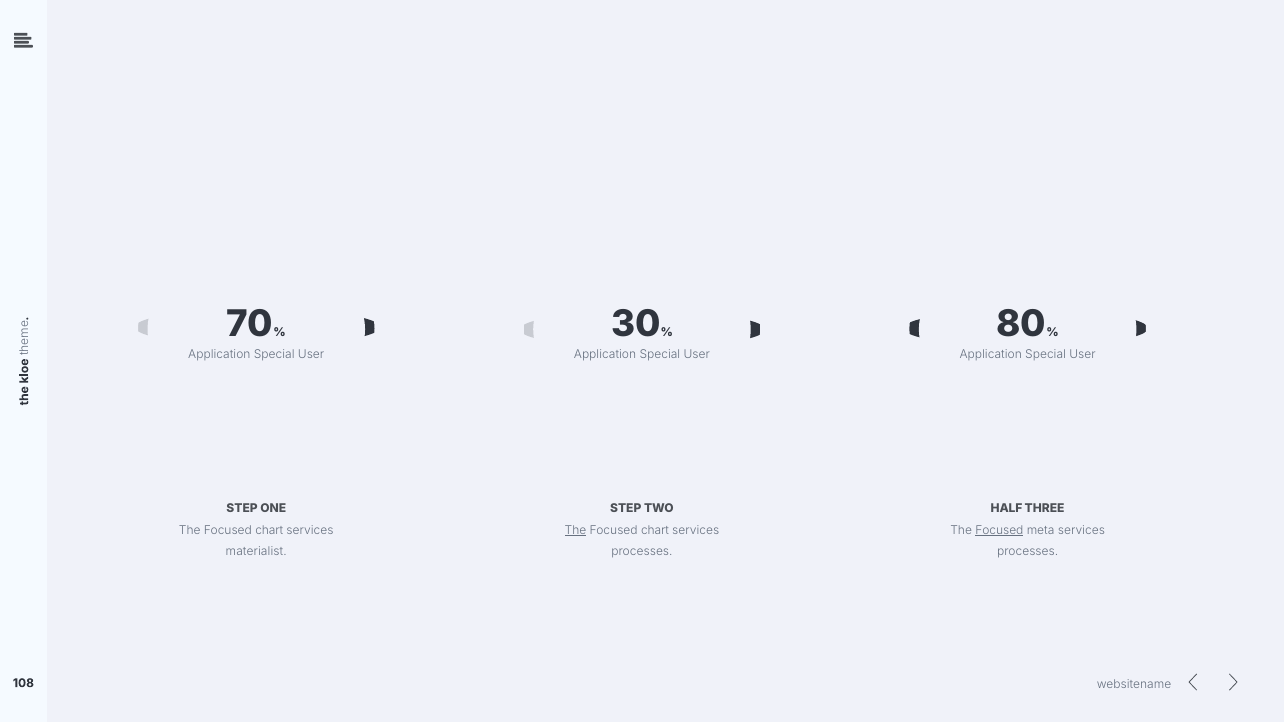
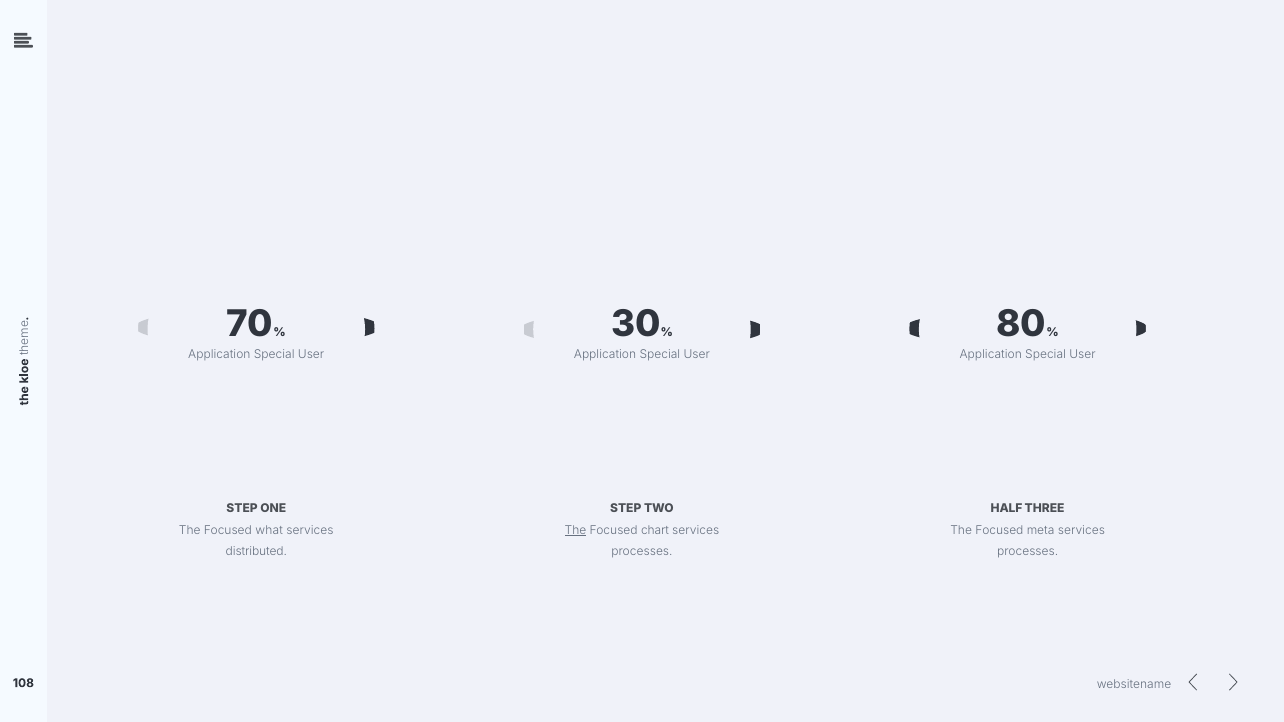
chart at (269, 531): chart -> what
Focused at (999, 531) underline: present -> none
materialist: materialist -> distributed
